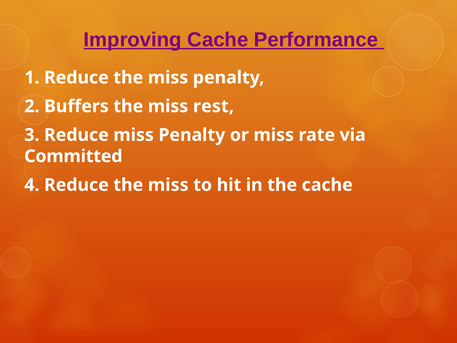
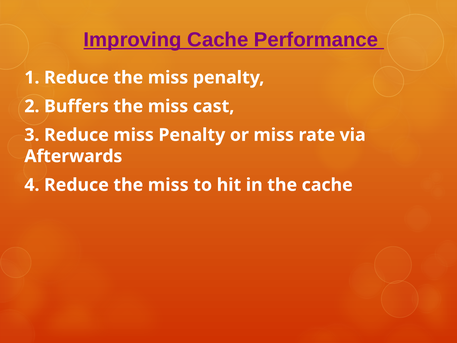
rest: rest -> cast
Committed: Committed -> Afterwards
